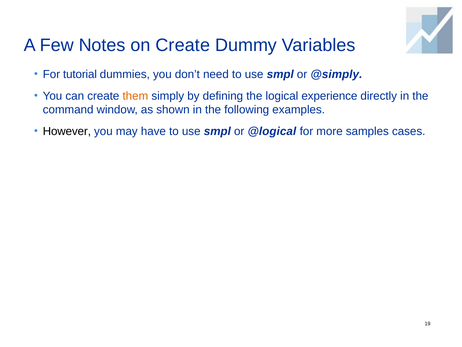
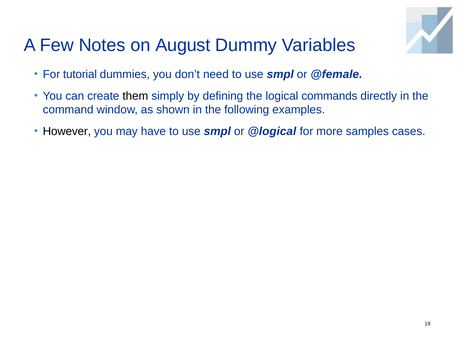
on Create: Create -> August
@simply: @simply -> @female
them colour: orange -> black
experience: experience -> commands
